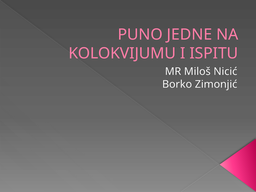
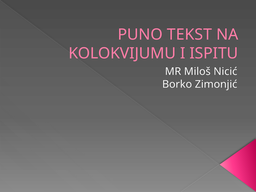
JEDNE: JEDNE -> TEKST
